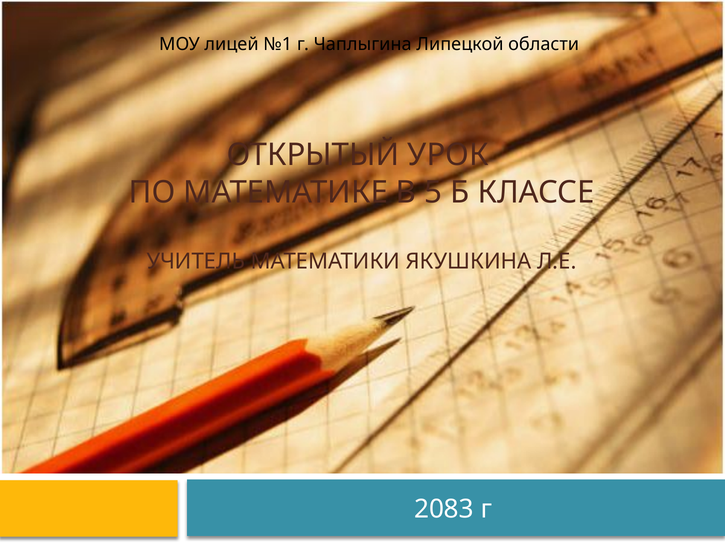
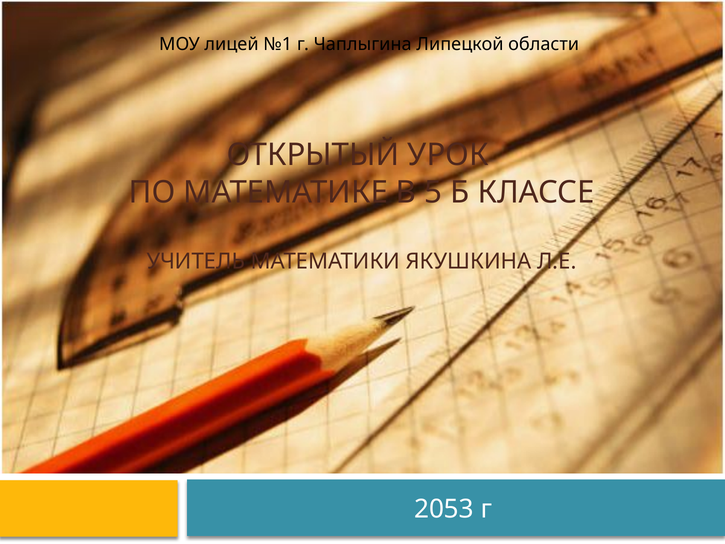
2083: 2083 -> 2053
